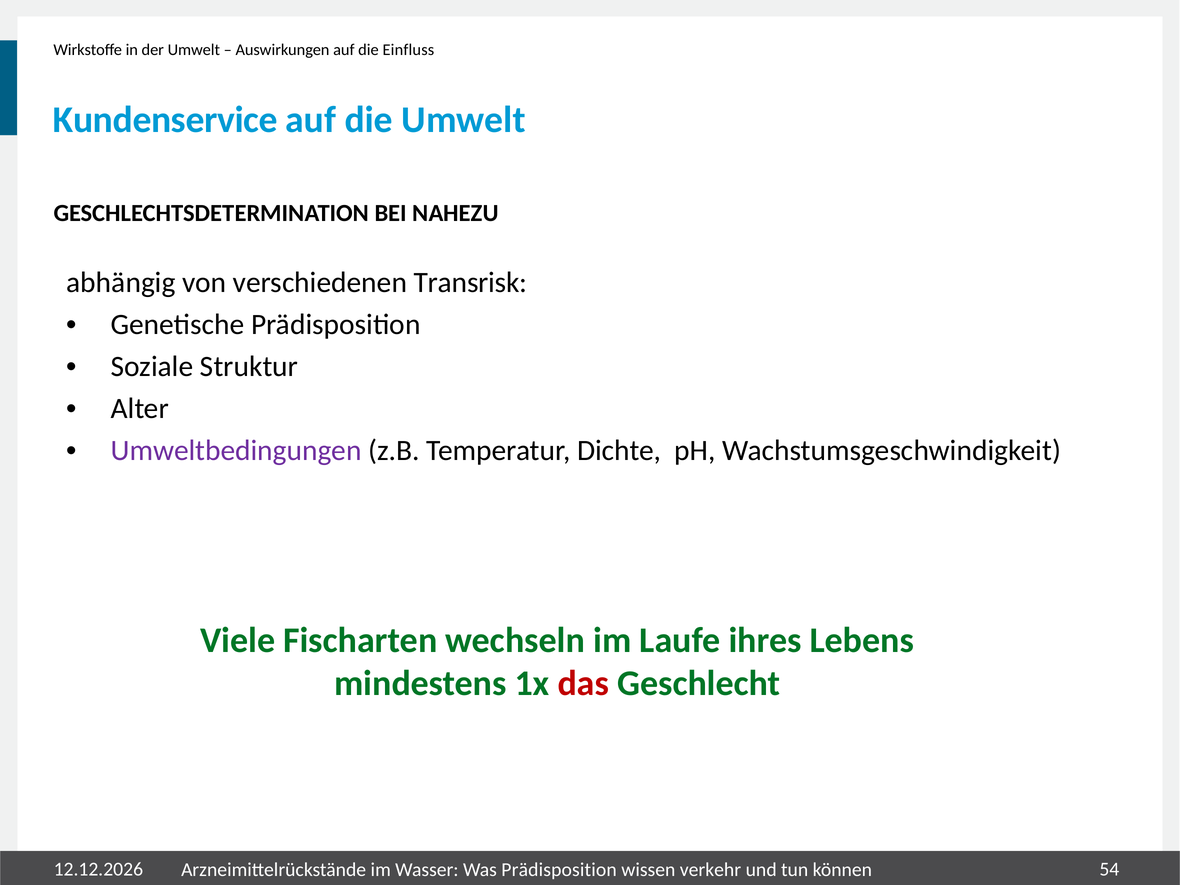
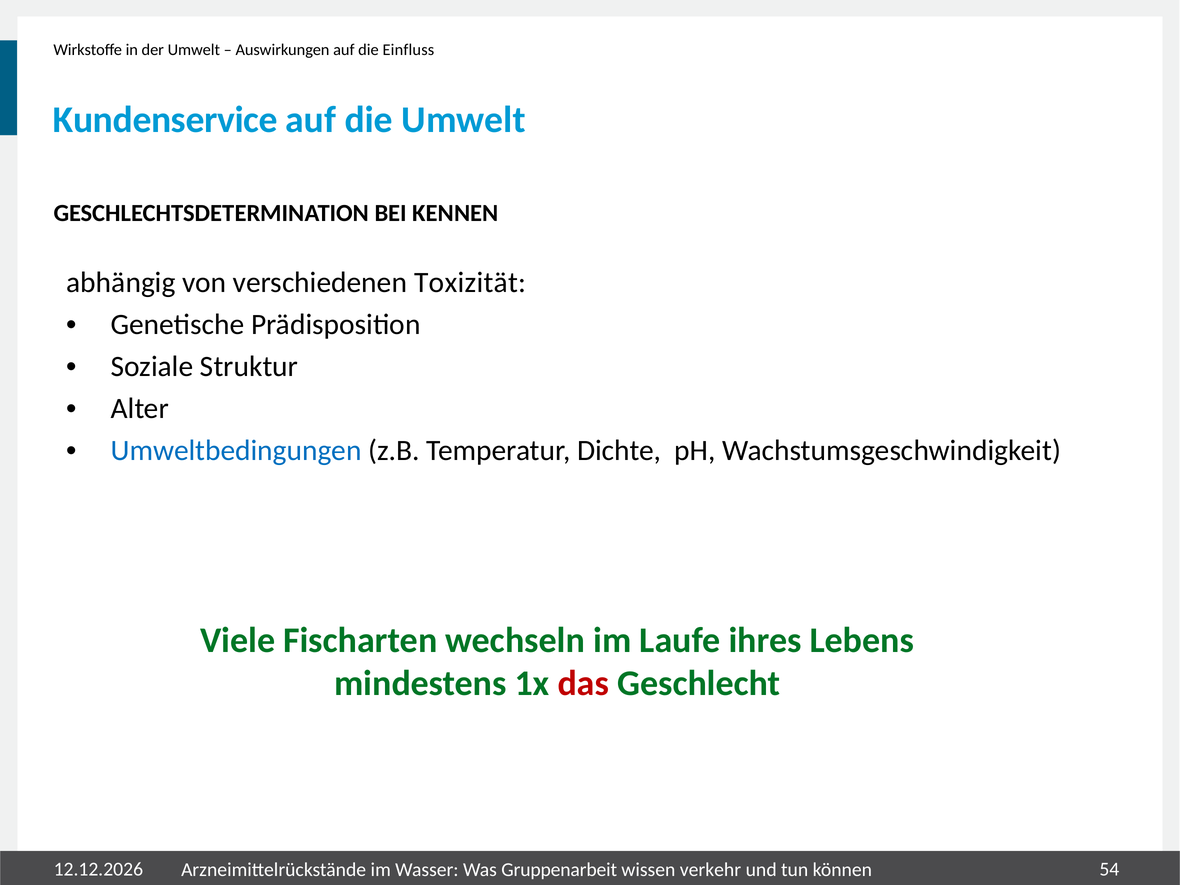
NAHEZU: NAHEZU -> KENNEN
Transrisk: Transrisk -> Toxizität
Umweltbedingungen colour: purple -> blue
Was Prädisposition: Prädisposition -> Gruppenarbeit
